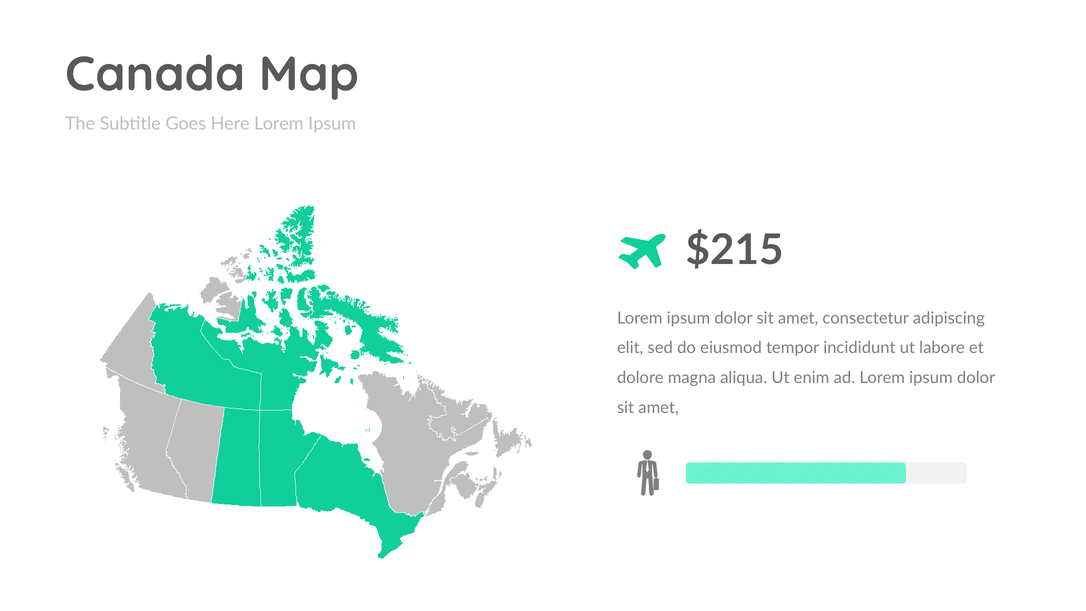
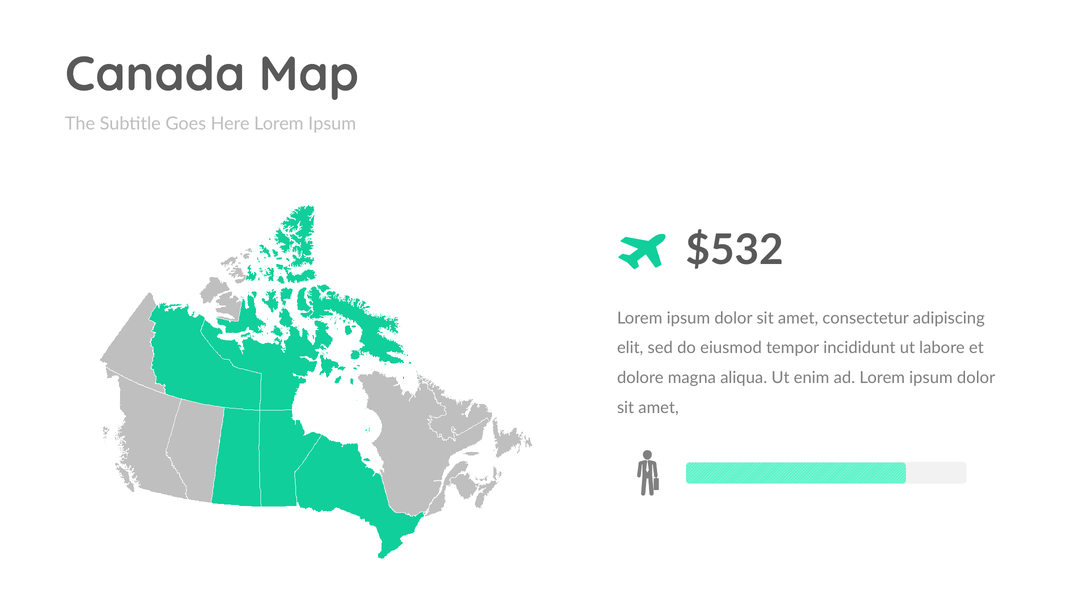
$215: $215 -> $532
